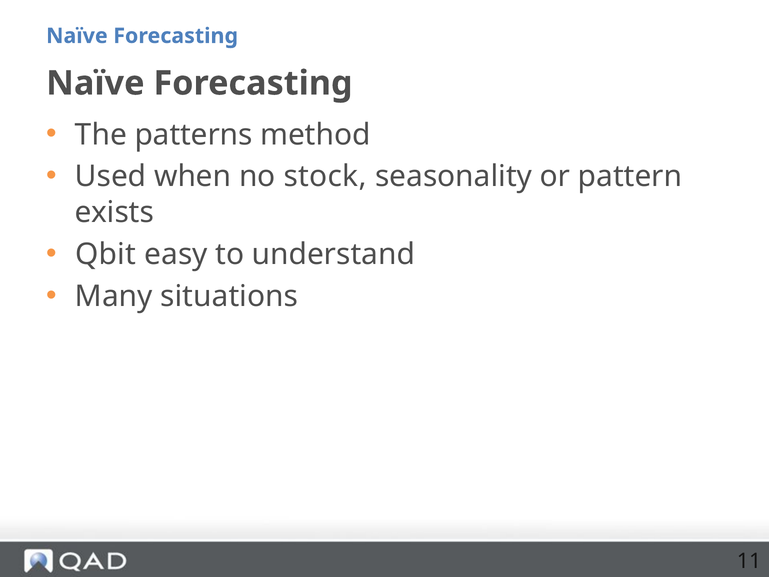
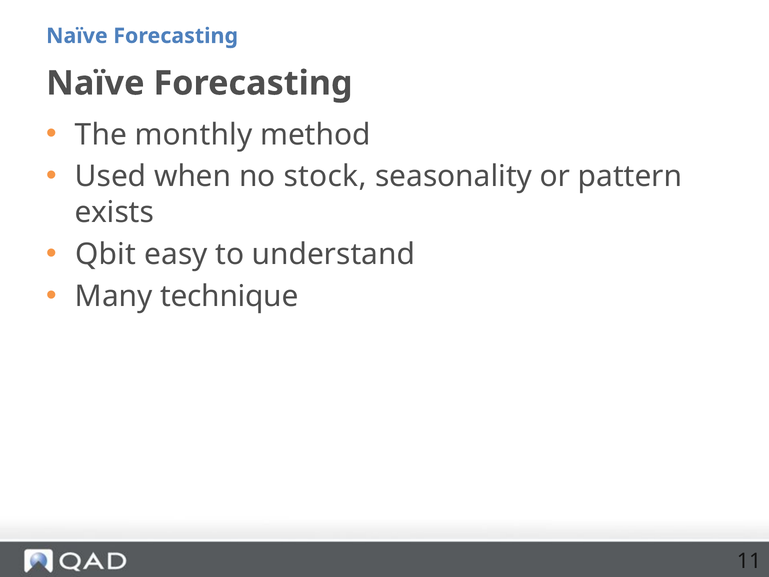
patterns: patterns -> monthly
situations: situations -> technique
